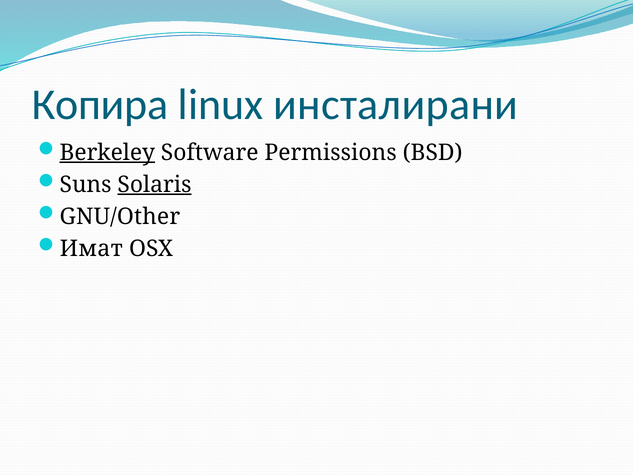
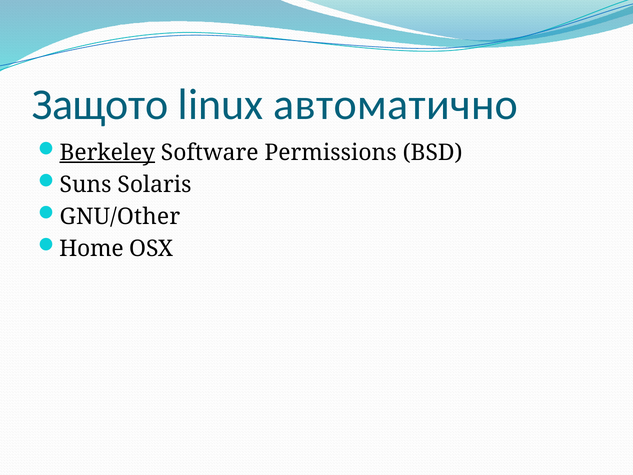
Копира: Копира -> Защото
инсталирани: инсталирани -> автоматично
Solaris underline: present -> none
Имат: Имат -> Home
